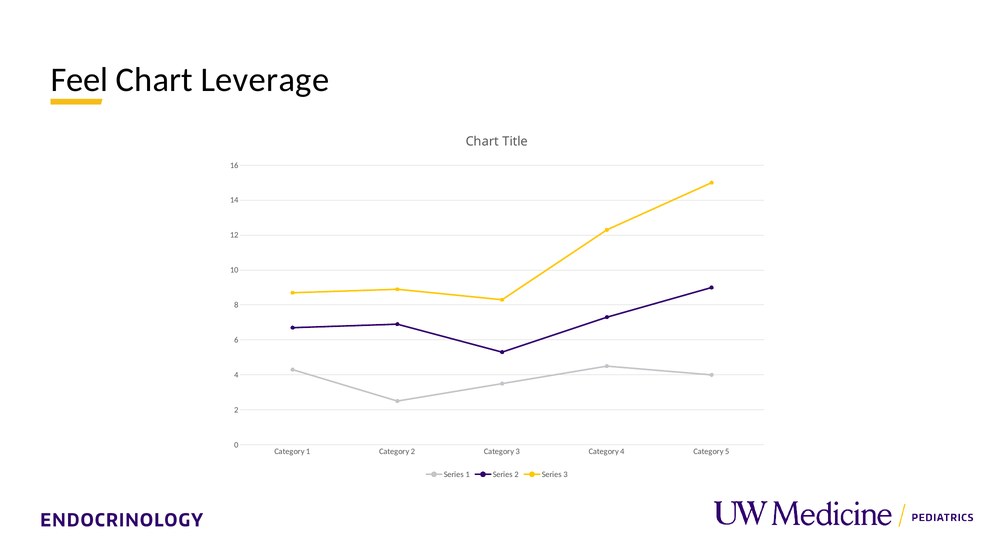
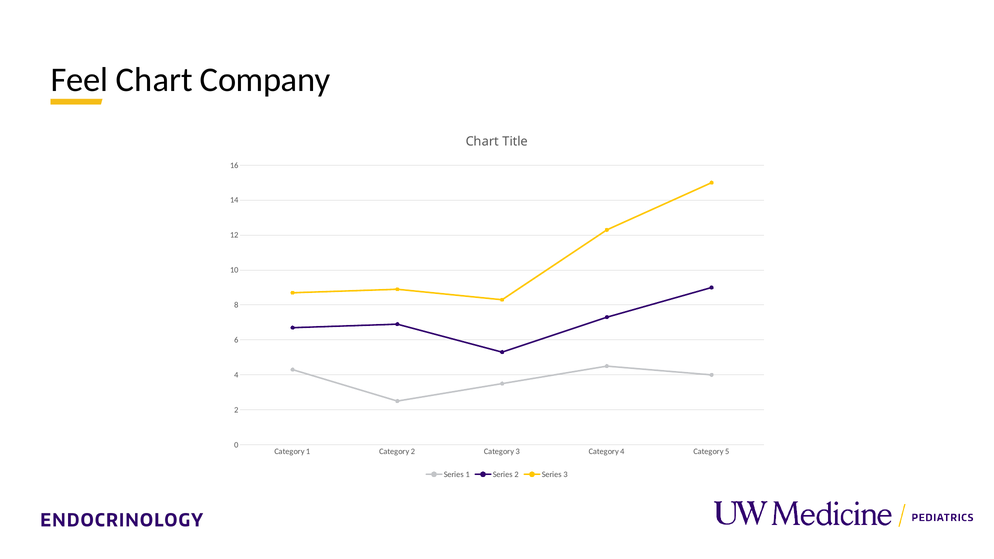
Leverage: Leverage -> Company
